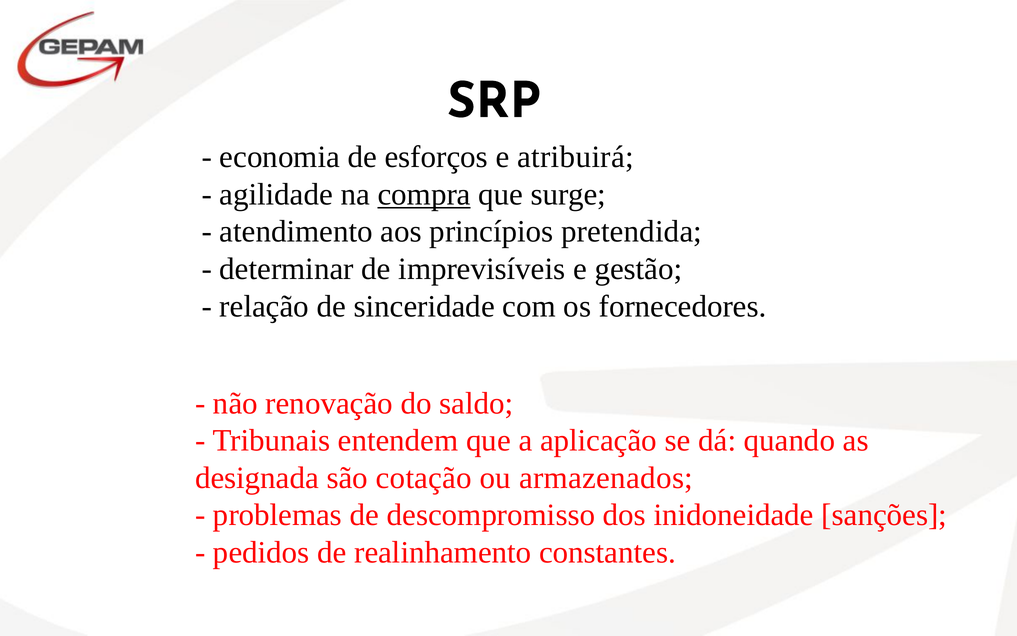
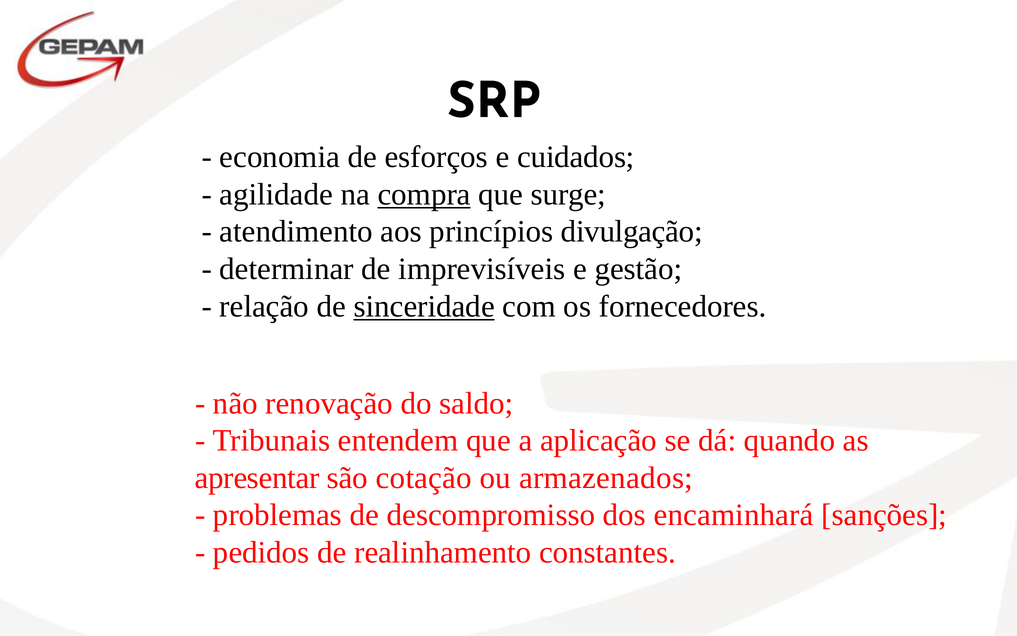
atribuirá: atribuirá -> cuidados
pretendida: pretendida -> divulgação
sinceridade underline: none -> present
designada: designada -> apresentar
inidoneidade: inidoneidade -> encaminhará
